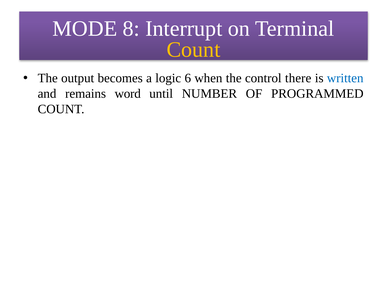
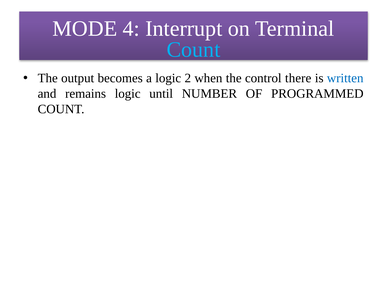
8: 8 -> 4
Count at (193, 50) colour: yellow -> light blue
6: 6 -> 2
remains word: word -> logic
